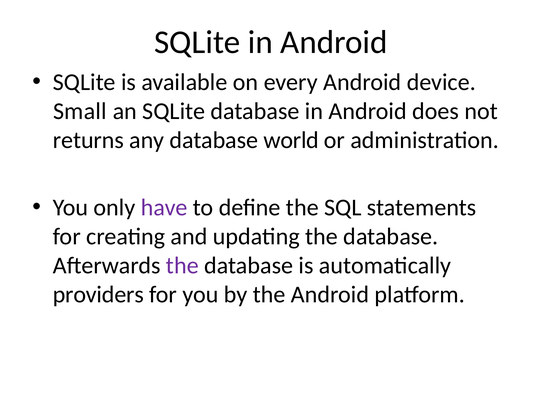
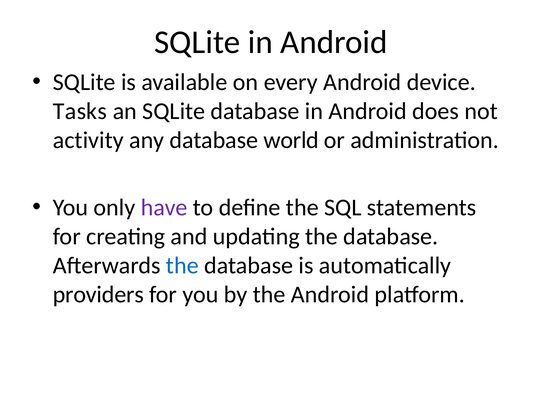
Small: Small -> Tasks
returns: returns -> activity
the at (182, 265) colour: purple -> blue
